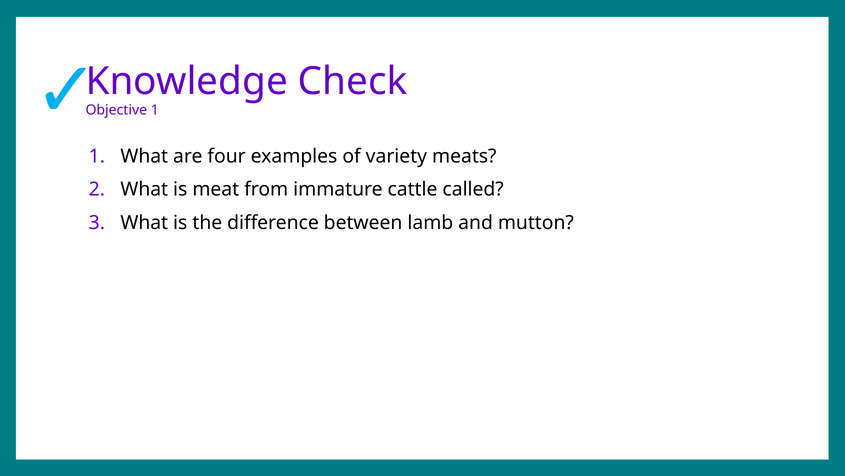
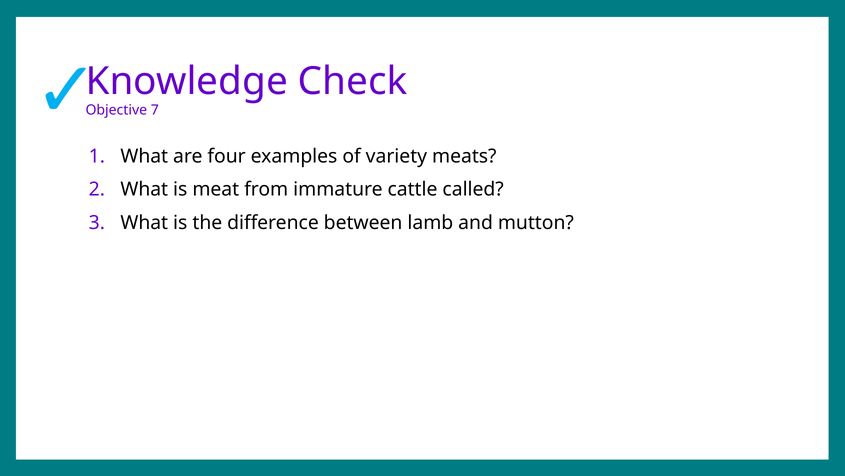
Objective 1: 1 -> 7
